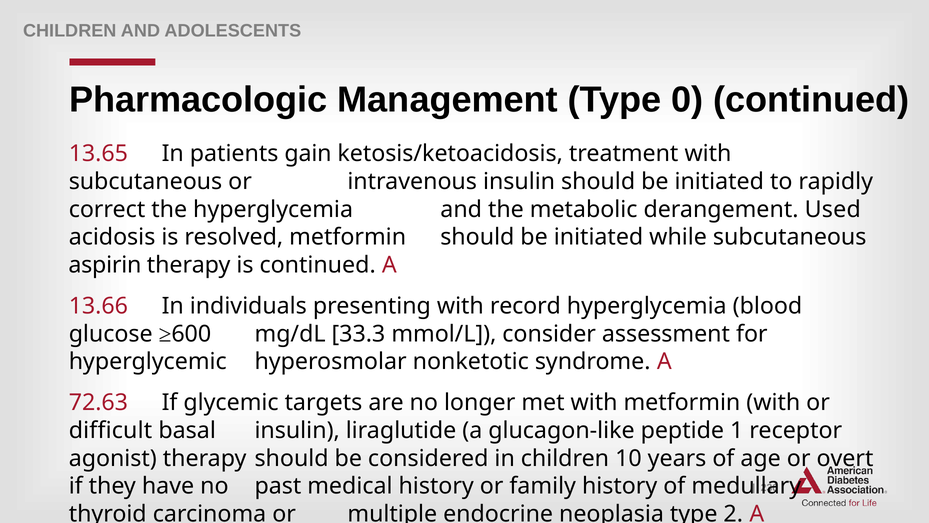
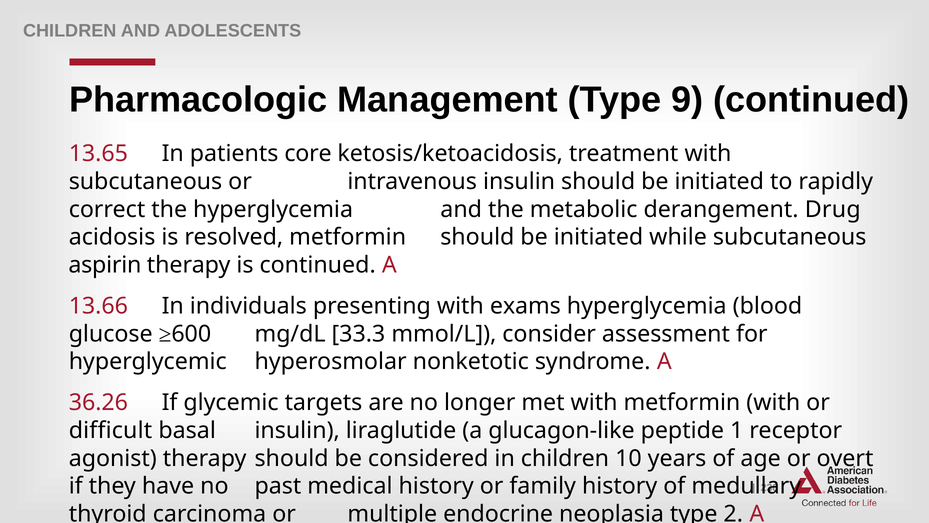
0: 0 -> 9
gain: gain -> core
Used: Used -> Drug
record: record -> exams
72.63: 72.63 -> 36.26
